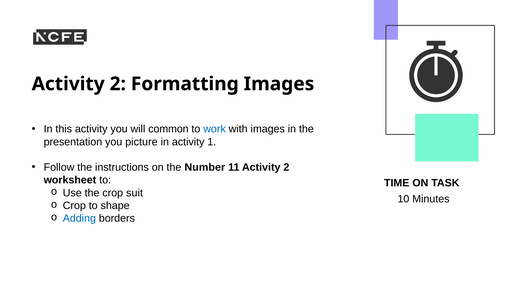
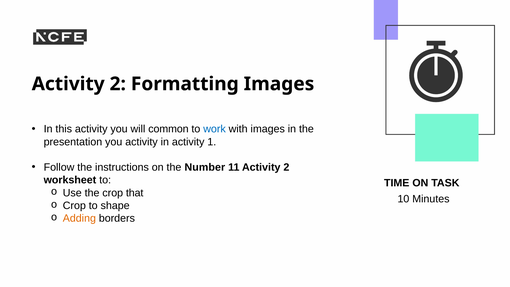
you picture: picture -> activity
suit: suit -> that
Adding colour: blue -> orange
